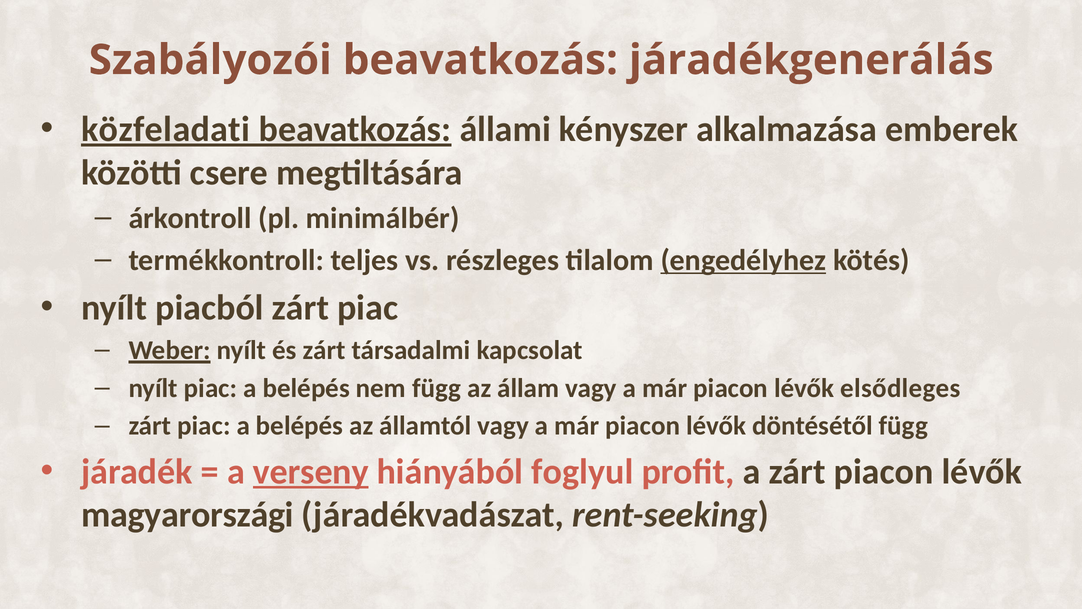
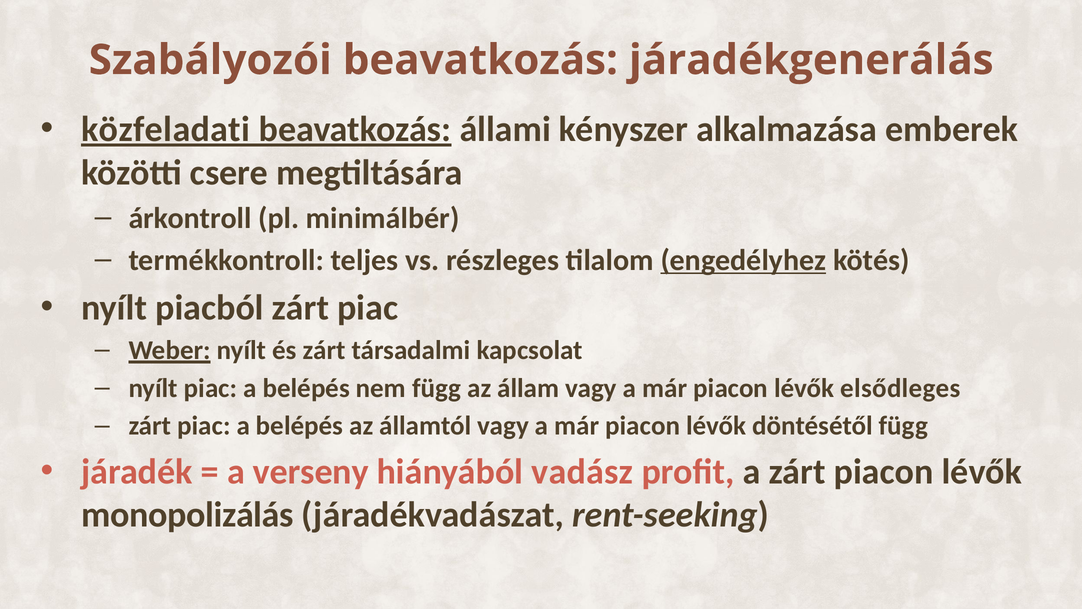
verseny underline: present -> none
foglyul: foglyul -> vadász
magyarországi: magyarországi -> monopolizálás
